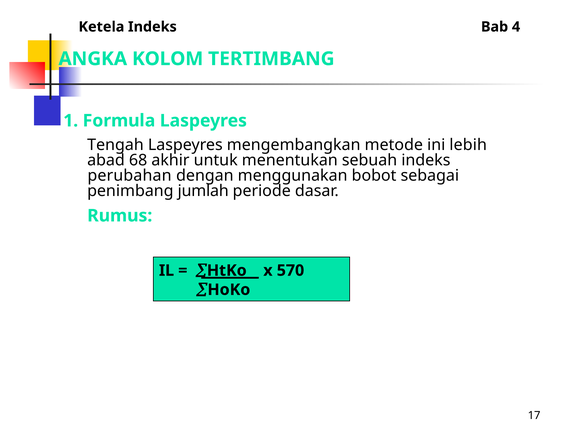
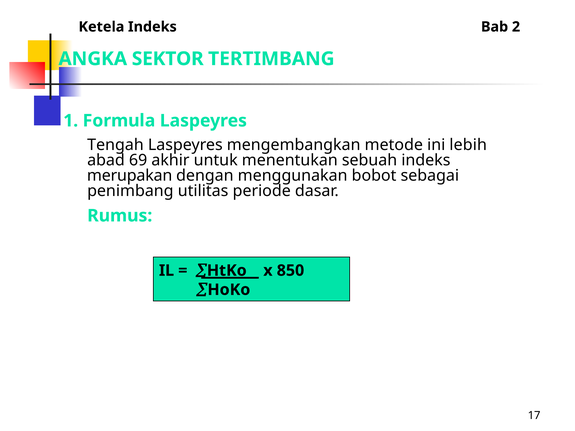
4: 4 -> 2
KOLOM: KOLOM -> SEKTOR
68: 68 -> 69
perubahan: perubahan -> merupakan
jumlah: jumlah -> utilitas
570: 570 -> 850
